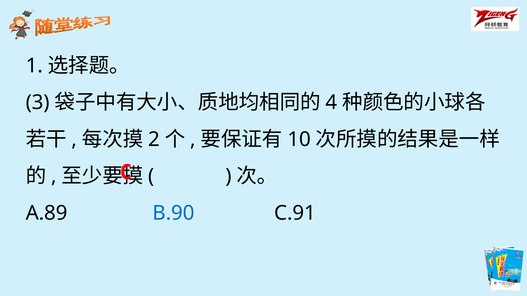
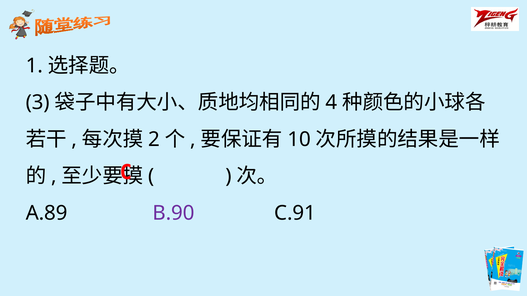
B.90 colour: blue -> purple
